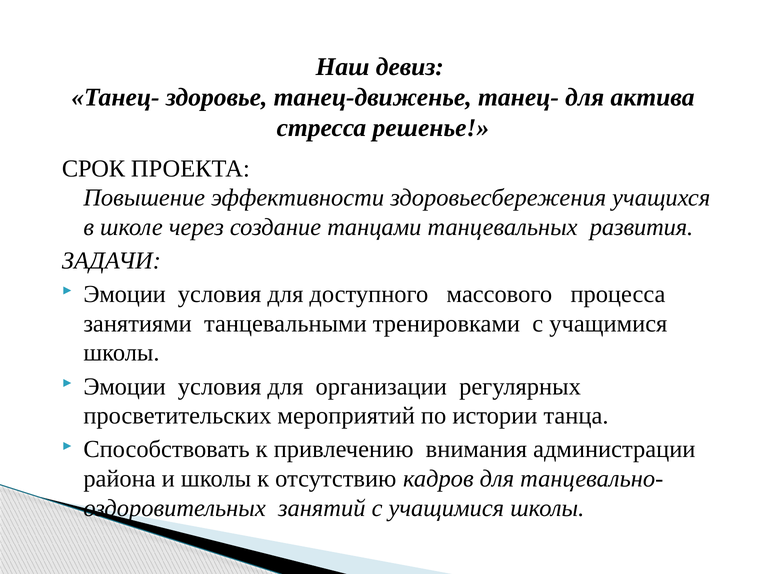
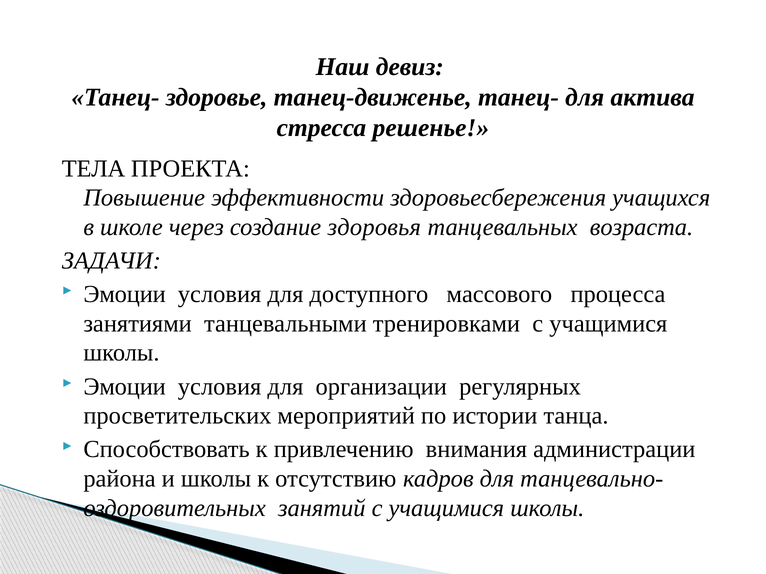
СРОК: СРОК -> ТЕЛА
танцами: танцами -> здоровья
развития: развития -> возраста
